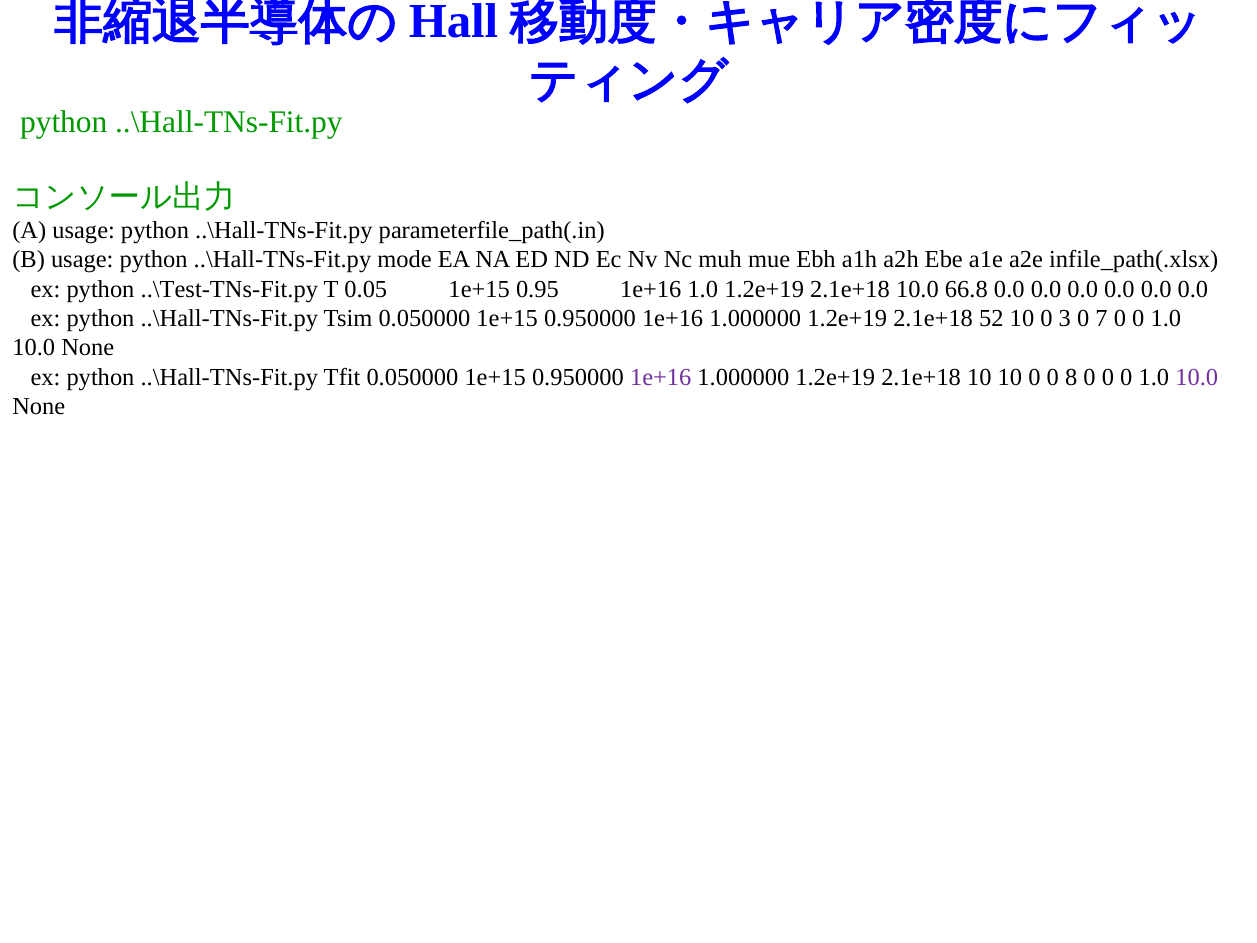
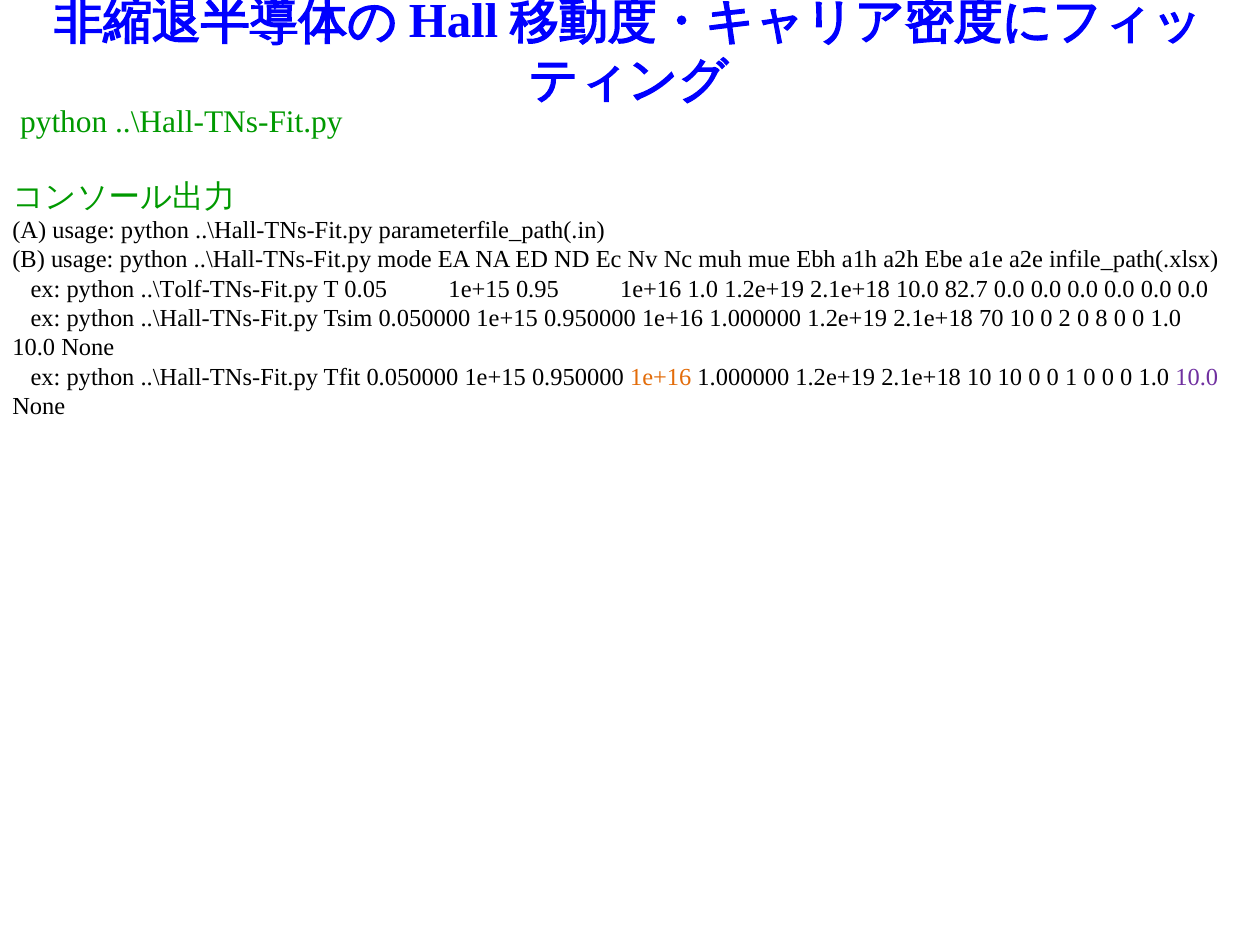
..\Test-TNs-Fit.py: ..\Test-TNs-Fit.py -> ..\Tolf-TNs-Fit.py
66.8: 66.8 -> 82.7
52: 52 -> 70
3: 3 -> 2
7: 7 -> 8
1e+16 at (661, 377) colour: purple -> orange
8: 8 -> 1
